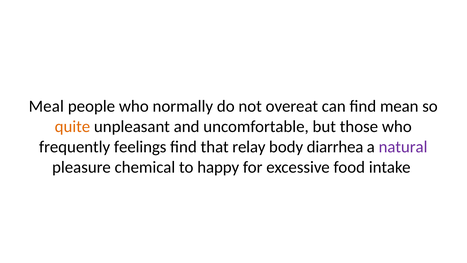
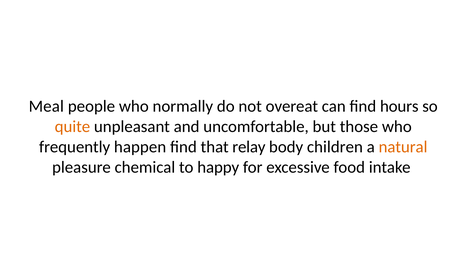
mean: mean -> hours
feelings: feelings -> happen
diarrhea: diarrhea -> children
natural colour: purple -> orange
